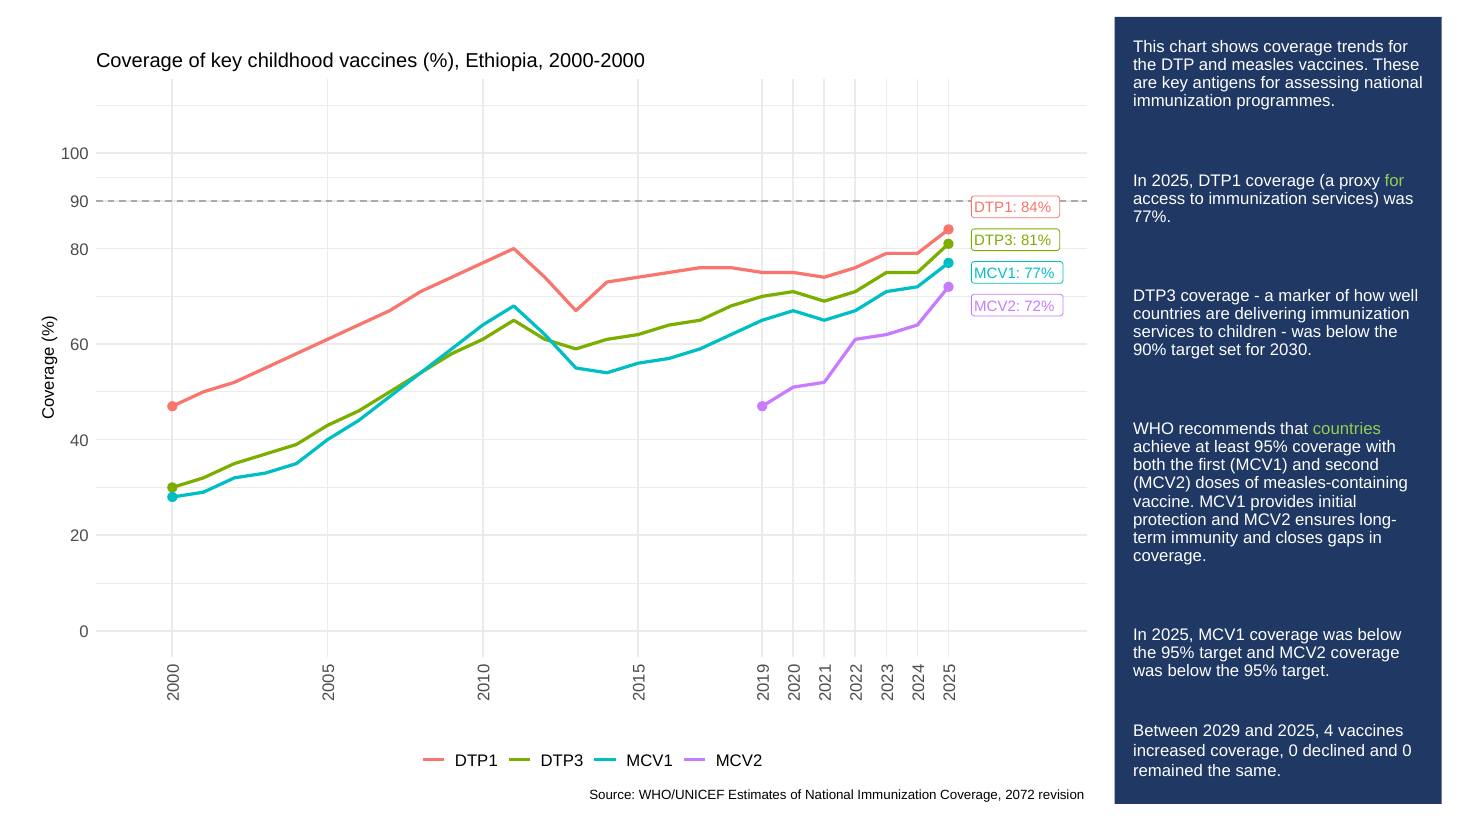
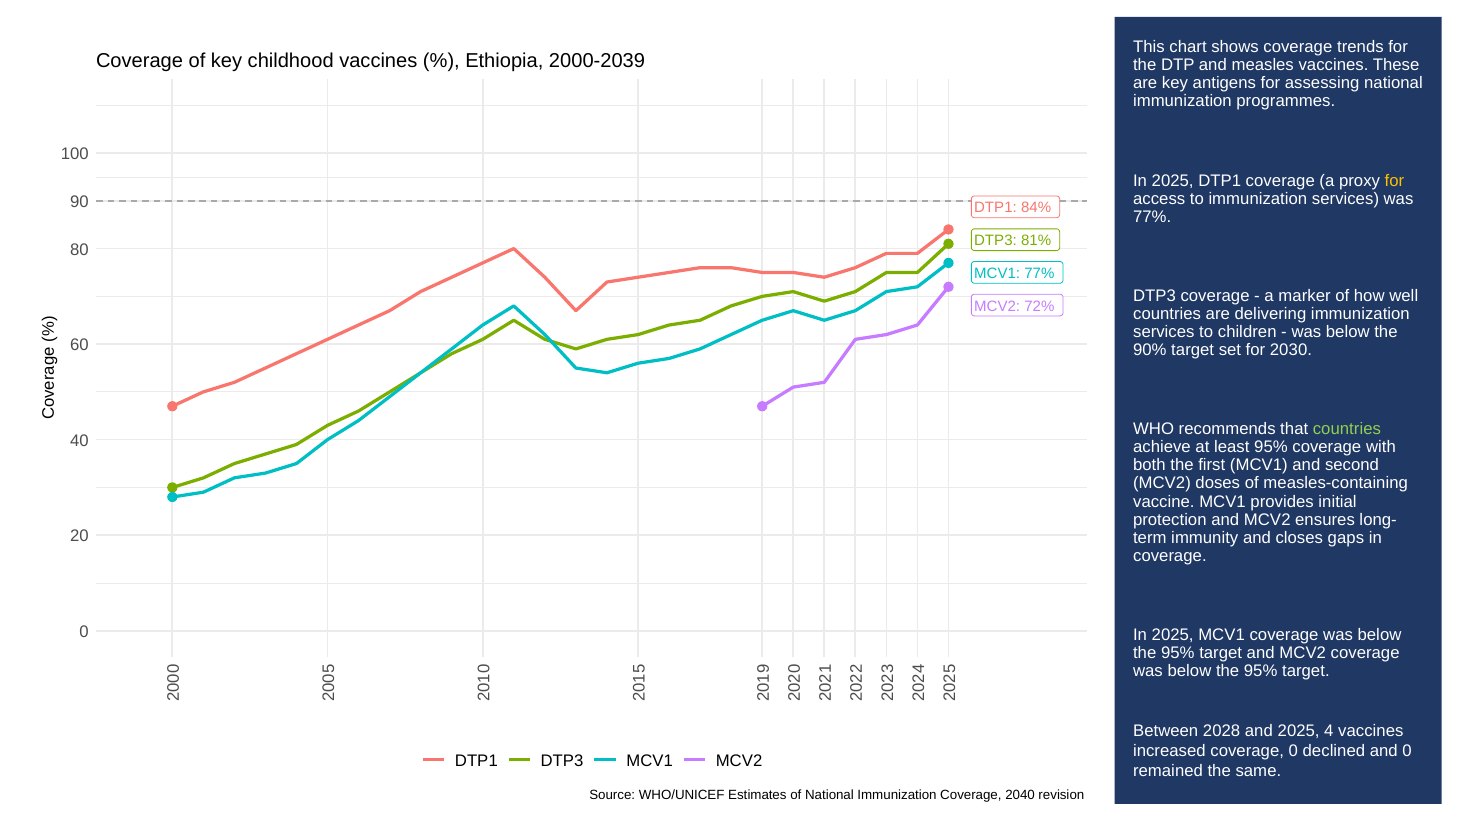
2000-2000: 2000-2000 -> 2000-2039
for at (1394, 181) colour: light green -> yellow
2029: 2029 -> 2028
2072: 2072 -> 2040
